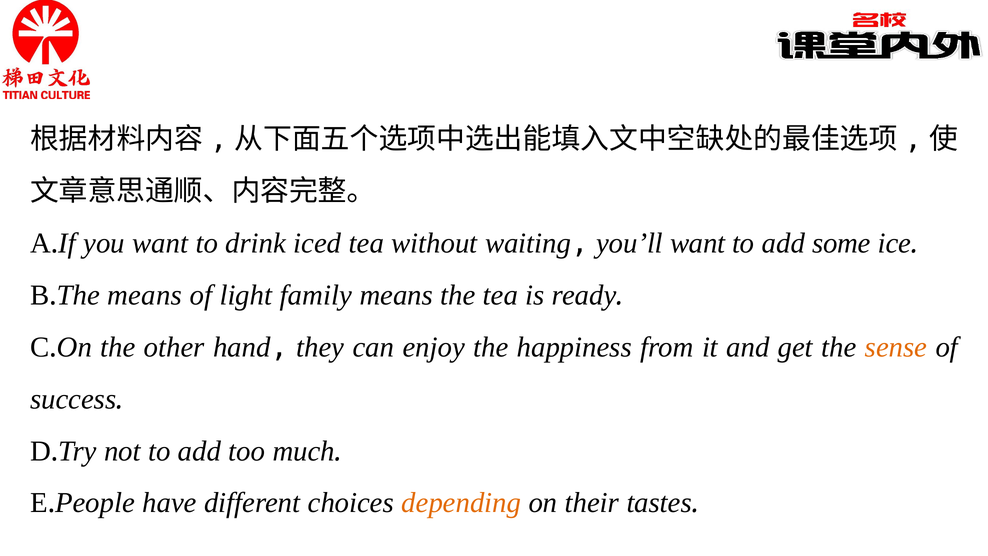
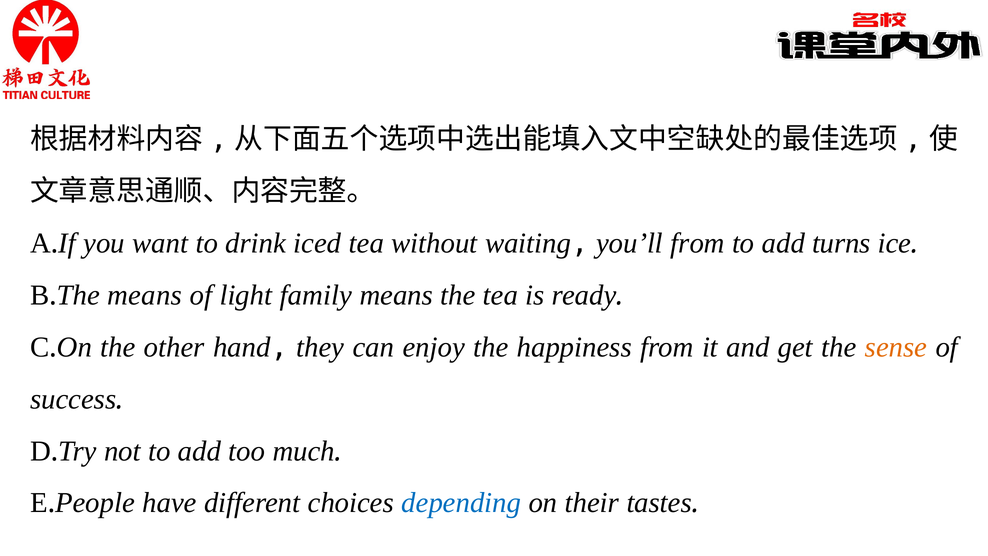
you’ll want: want -> from
some: some -> turns
depending colour: orange -> blue
